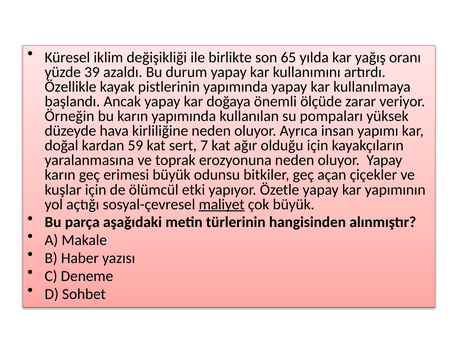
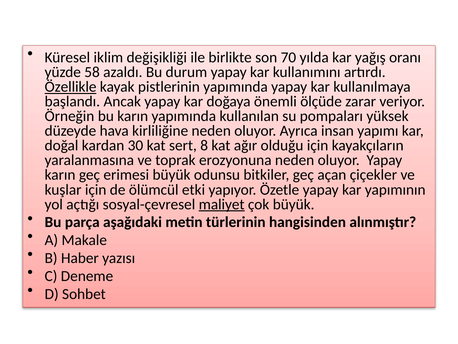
65: 65 -> 70
39: 39 -> 58
Özellikle underline: none -> present
59: 59 -> 30
7: 7 -> 8
